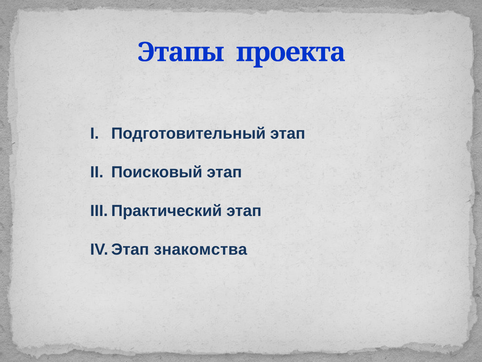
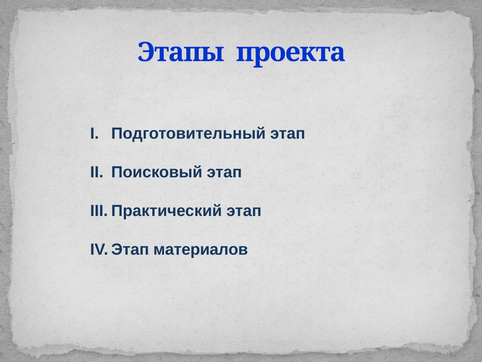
знакомства: знакомства -> материалов
